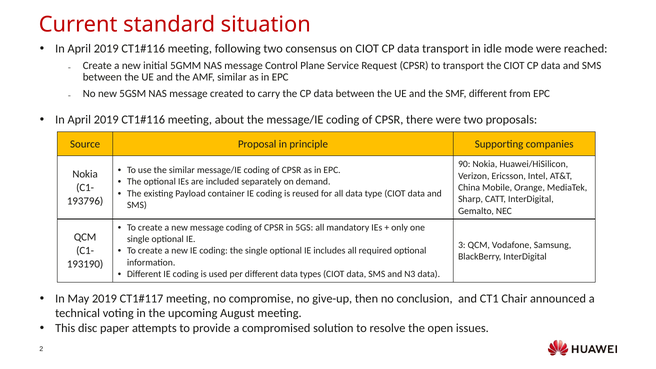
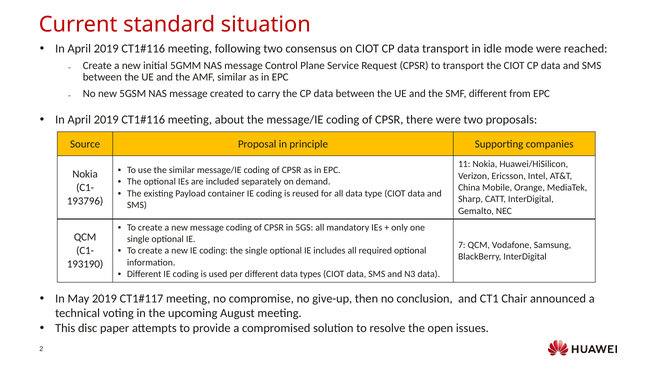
90: 90 -> 11
3: 3 -> 7
